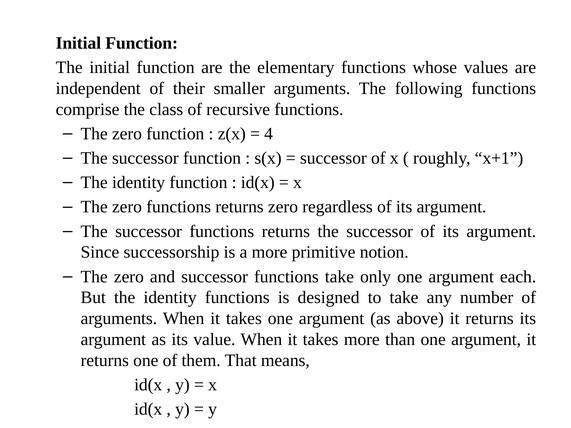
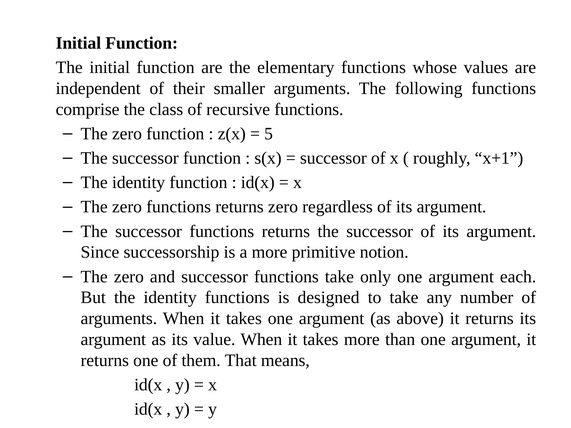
4: 4 -> 5
